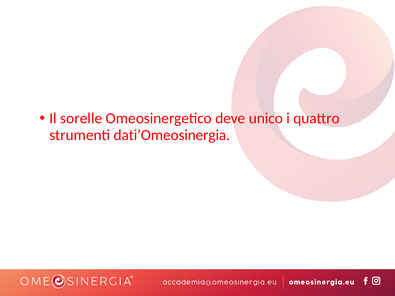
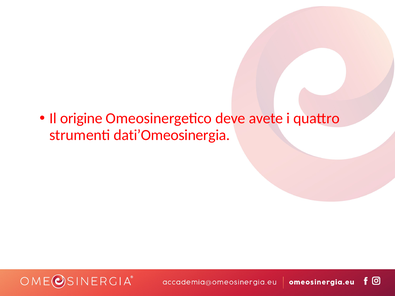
sorelle: sorelle -> origine
unico: unico -> avete
